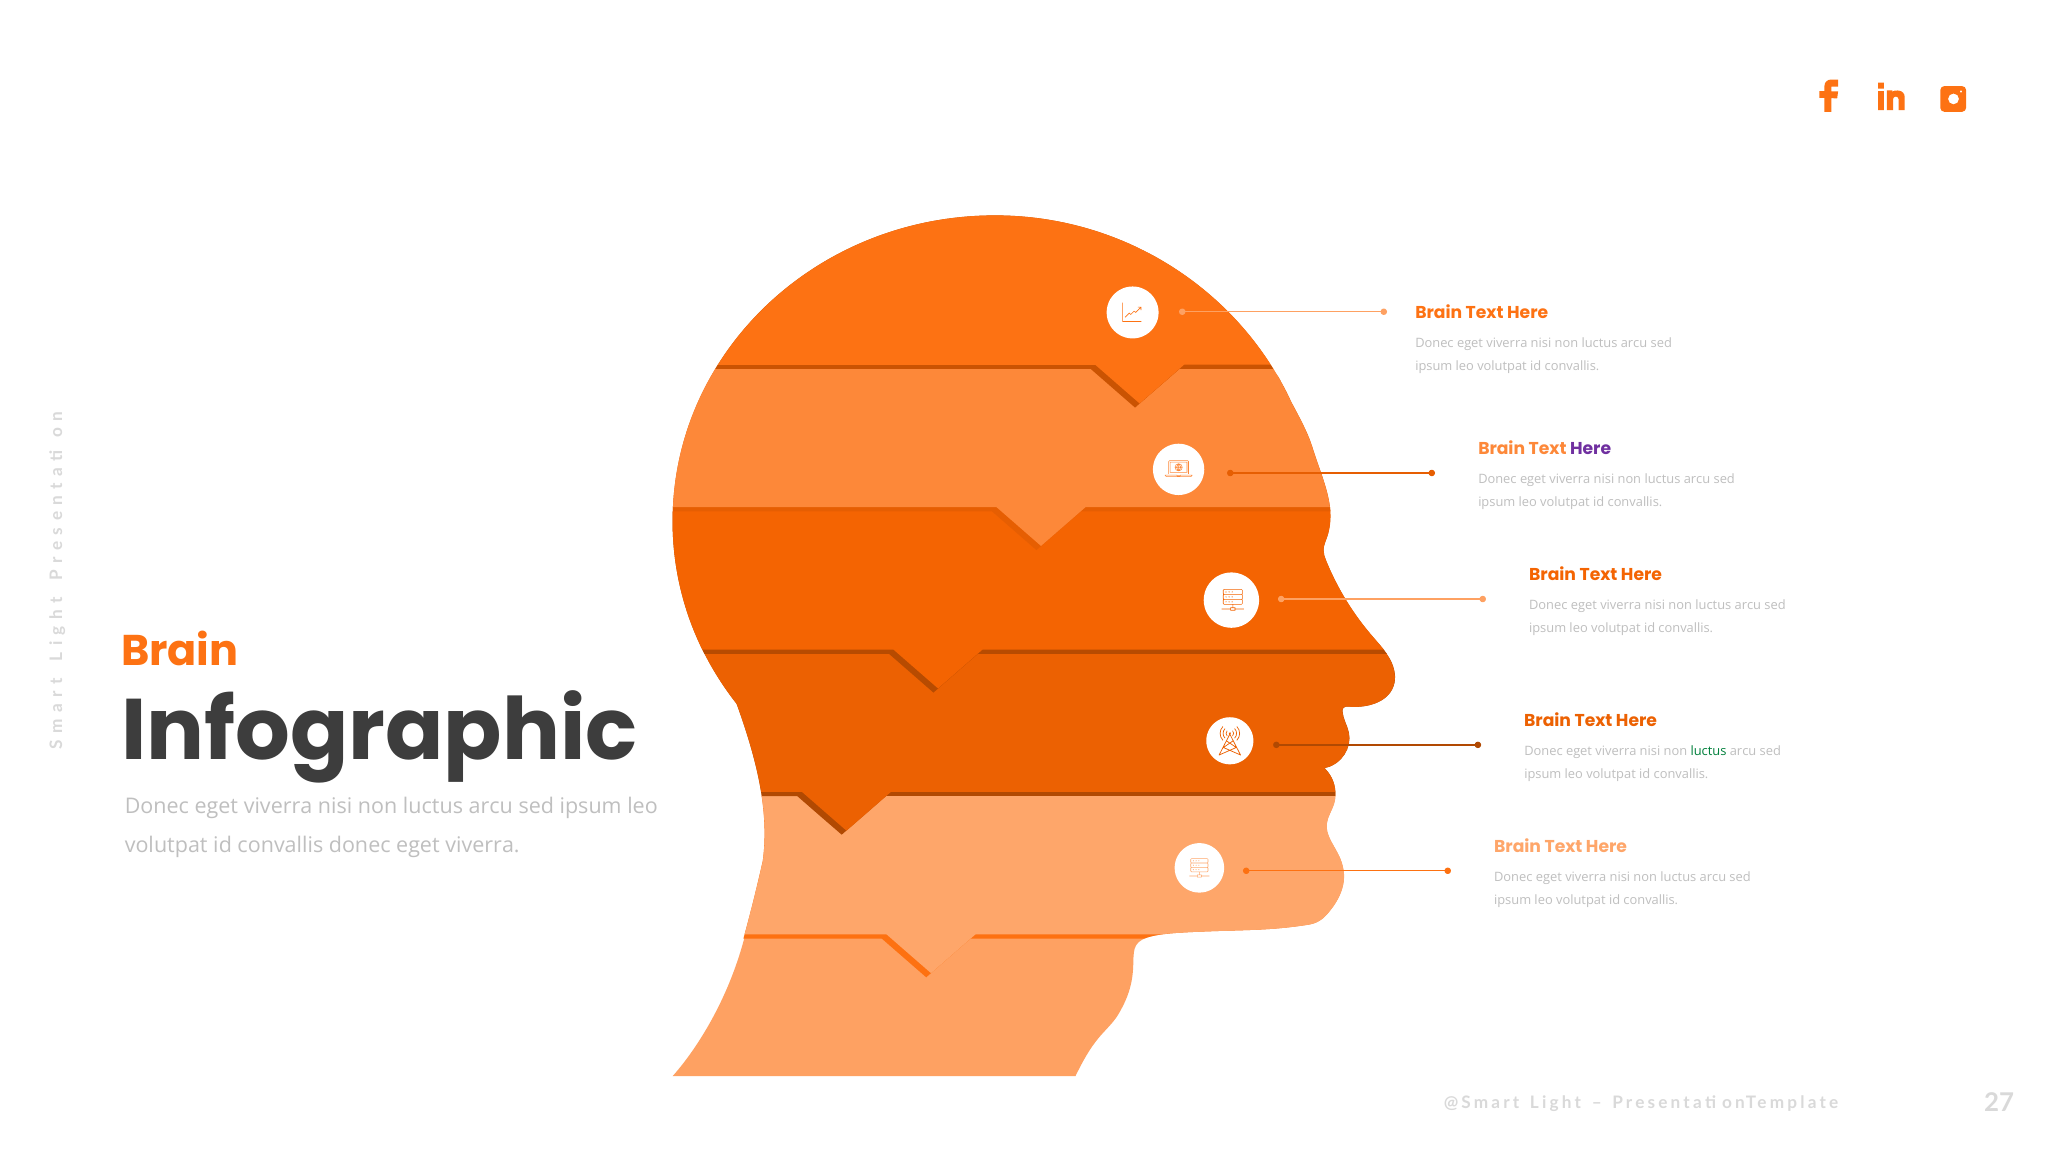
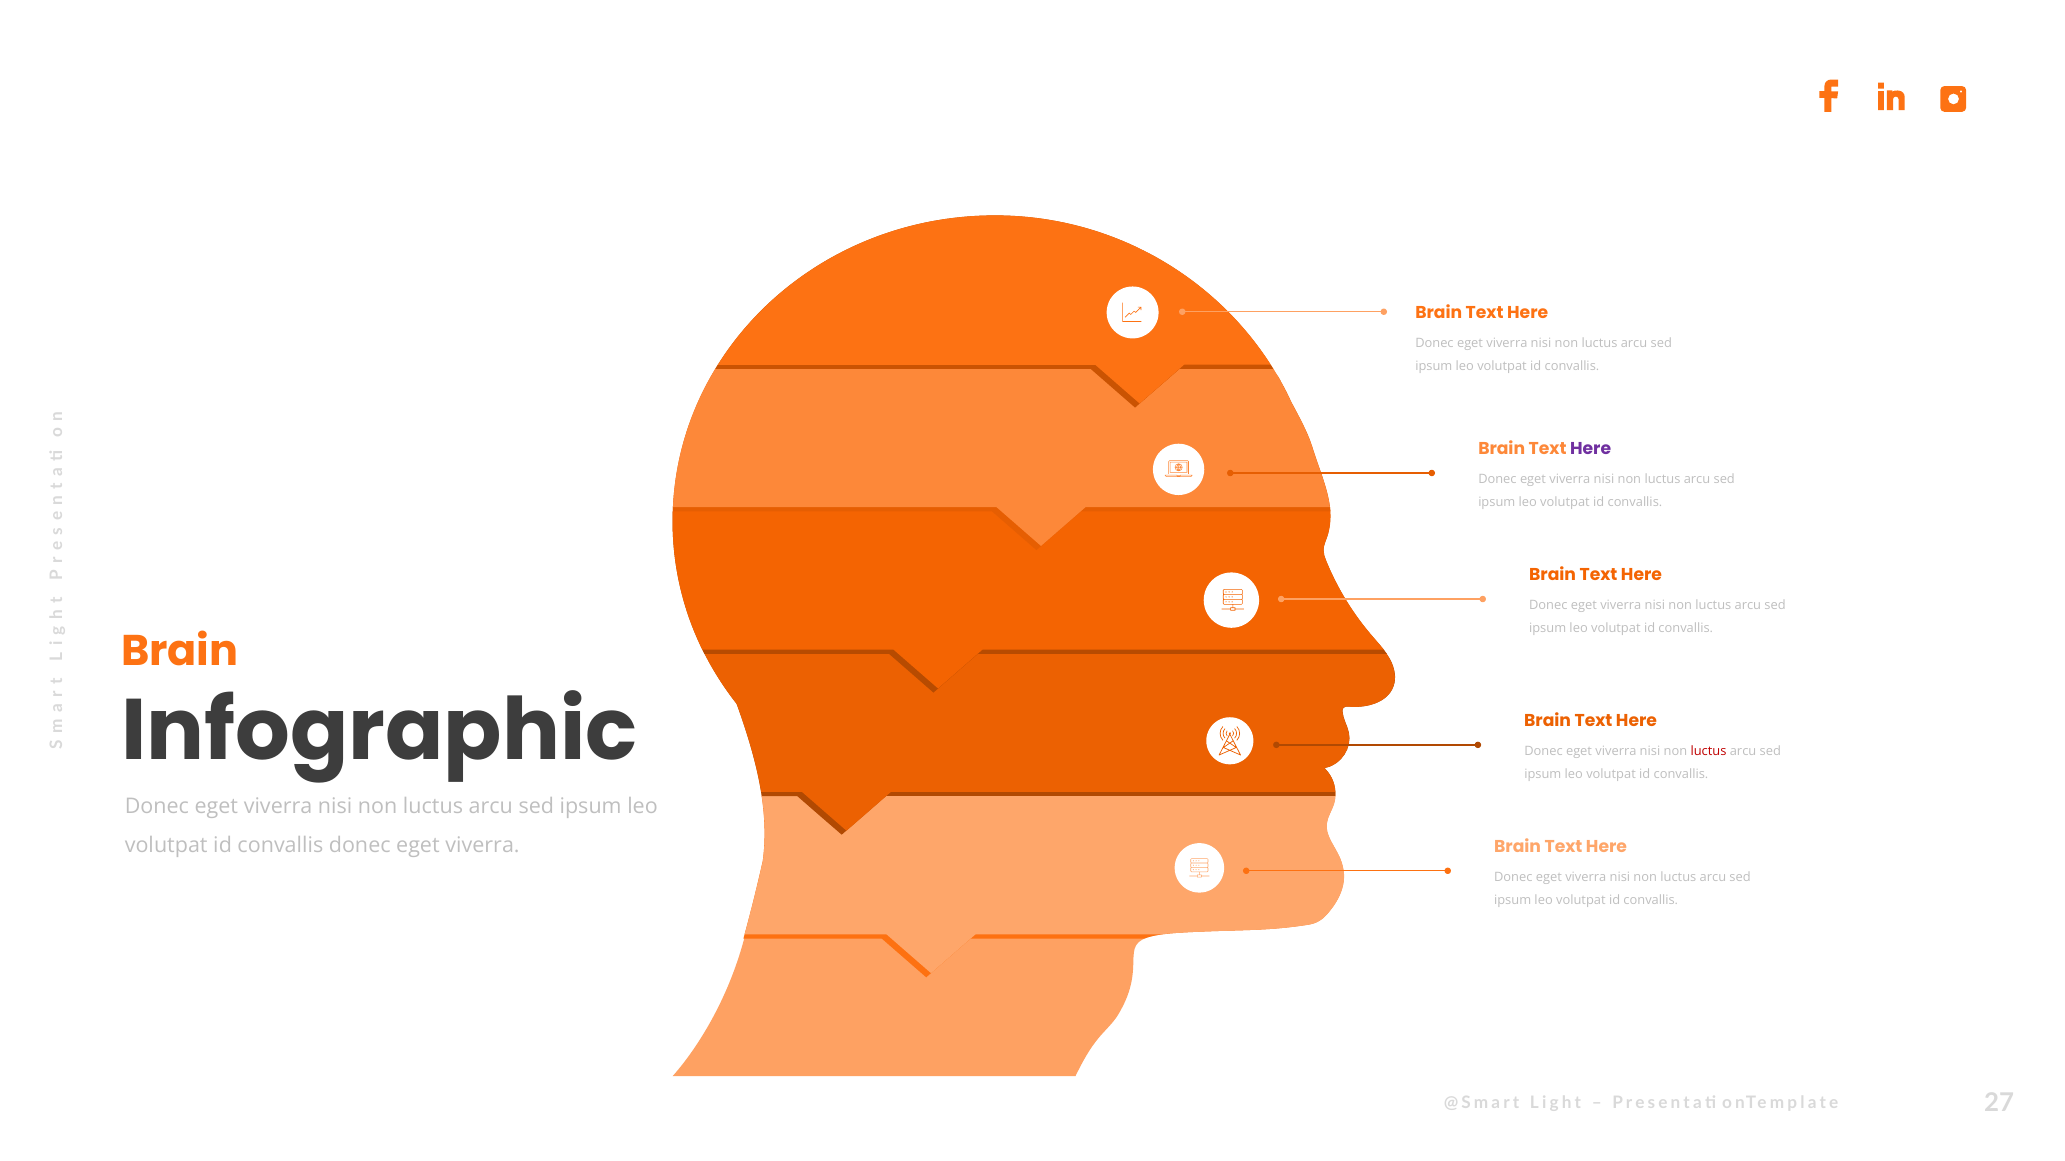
luctus at (1709, 751) colour: green -> red
